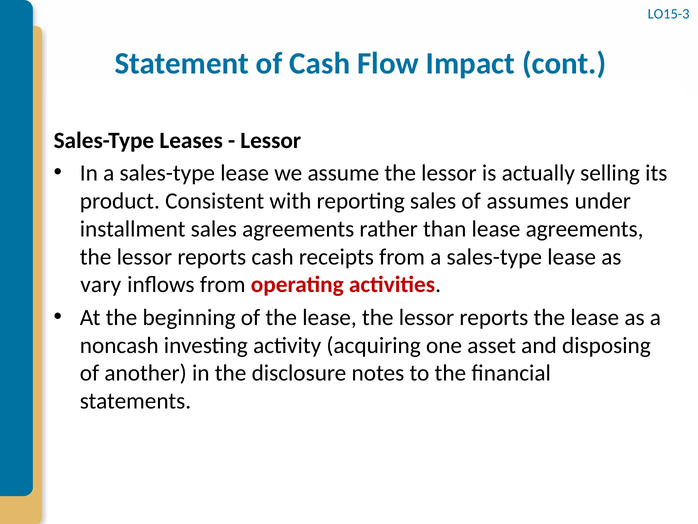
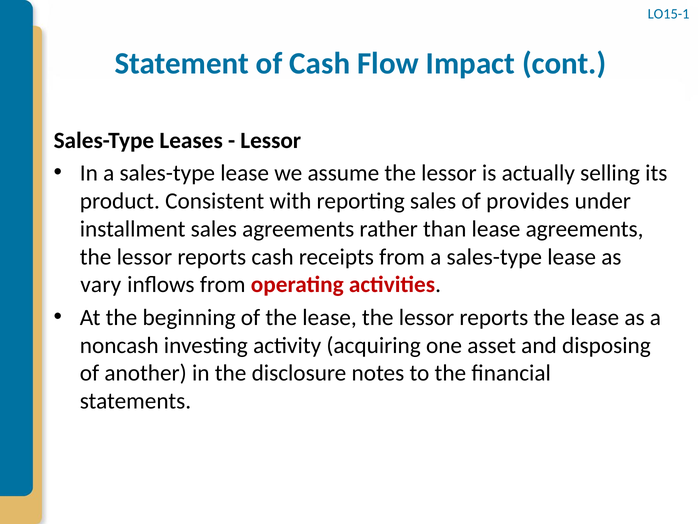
LO15-3: LO15-3 -> LO15-1
assumes: assumes -> provides
